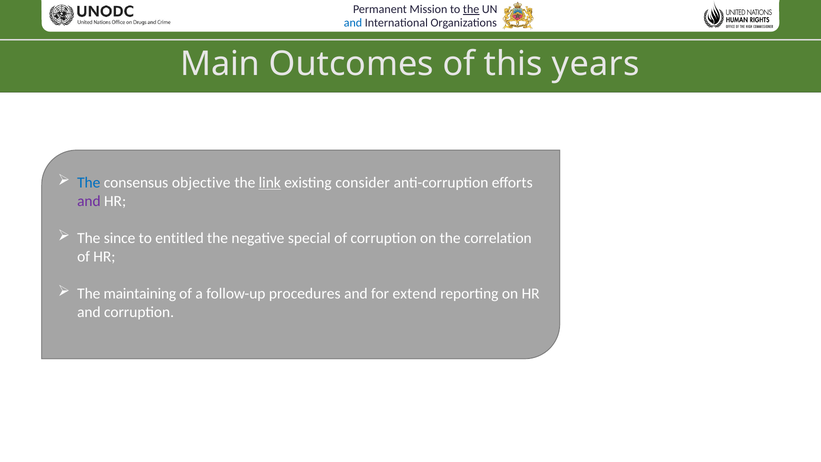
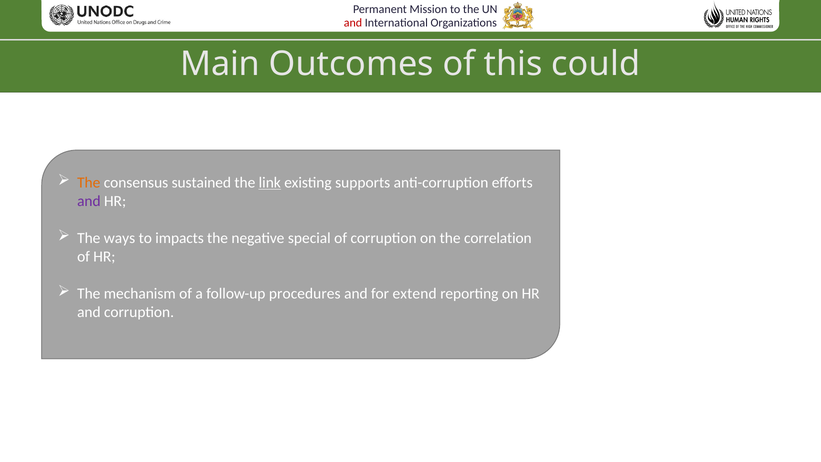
the at (471, 9) underline: present -> none
and at (353, 23) colour: blue -> red
years: years -> could
The at (89, 183) colour: blue -> orange
objective: objective -> sustained
consider: consider -> supports
since: since -> ways
entitled: entitled -> impacts
maintaining: maintaining -> mechanism
